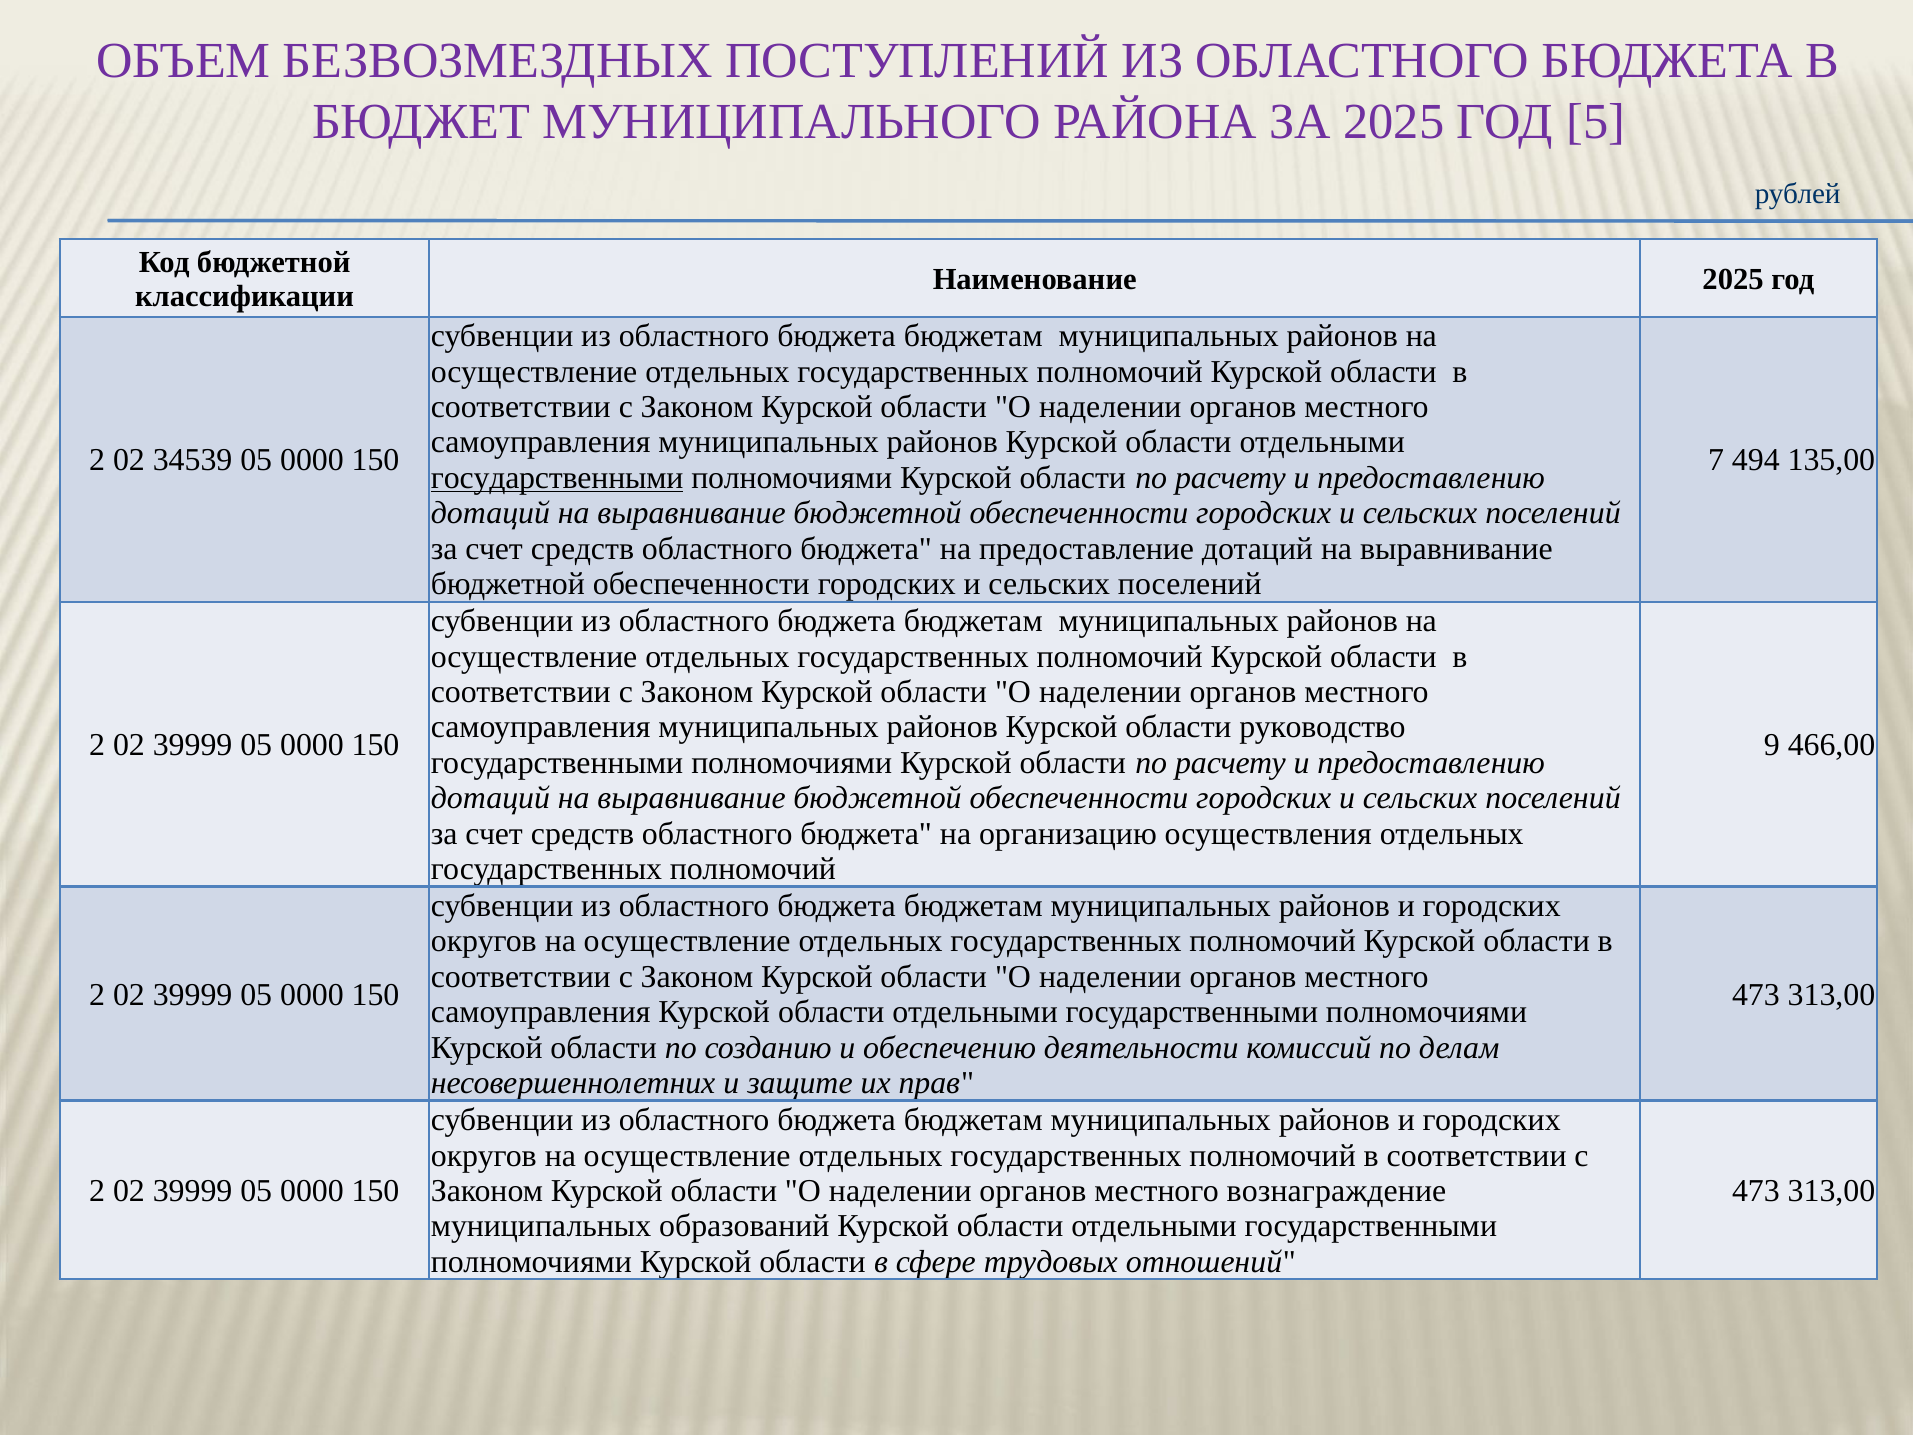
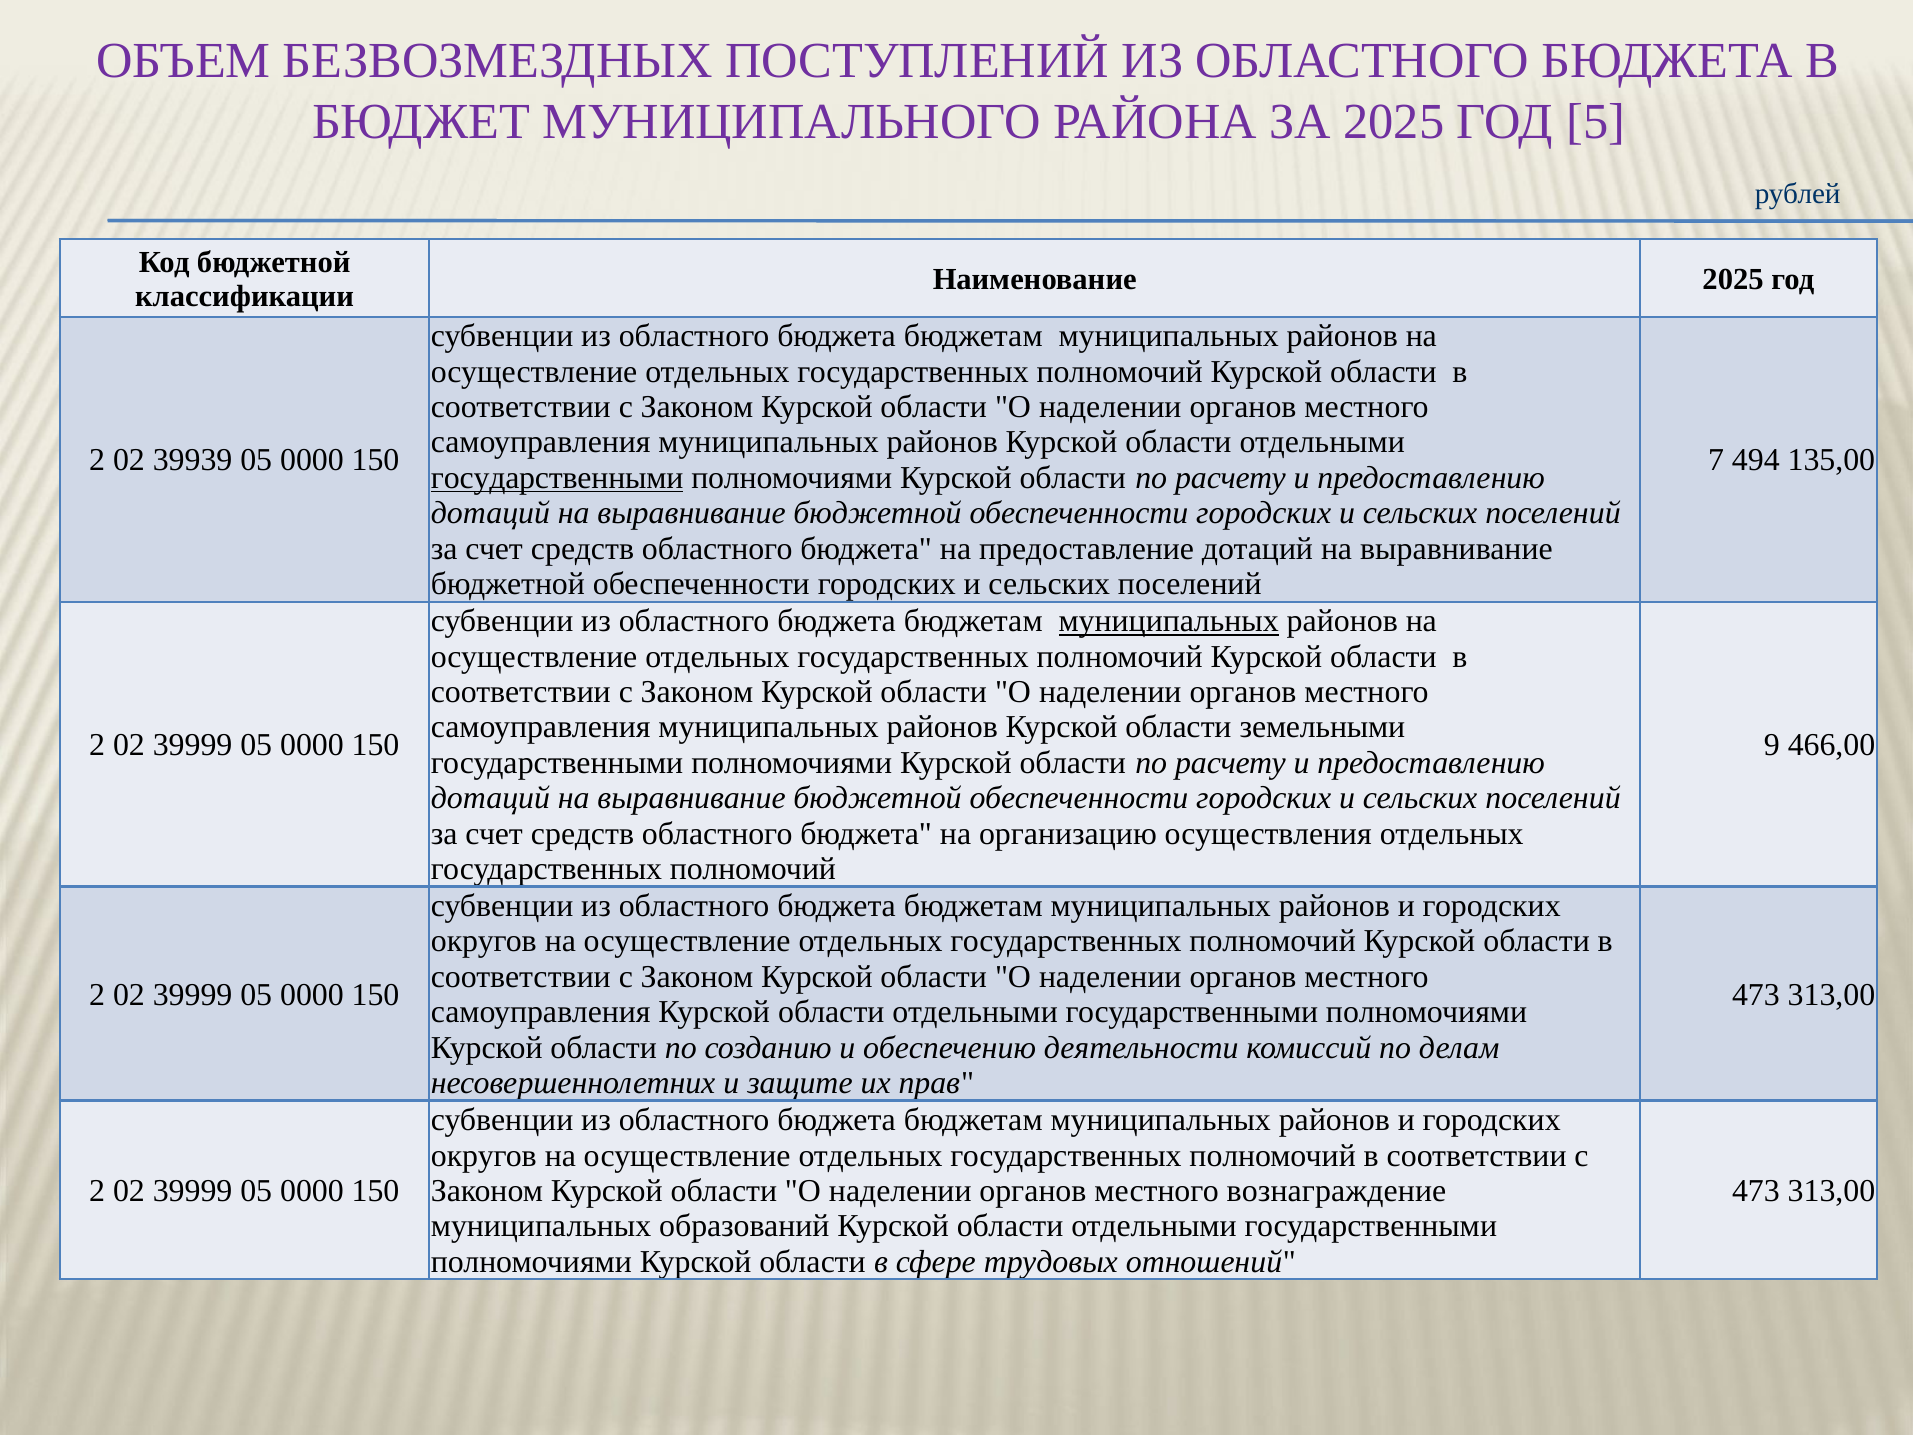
34539: 34539 -> 39939
муниципальных at (1169, 621) underline: none -> present
руководство: руководство -> земельными
